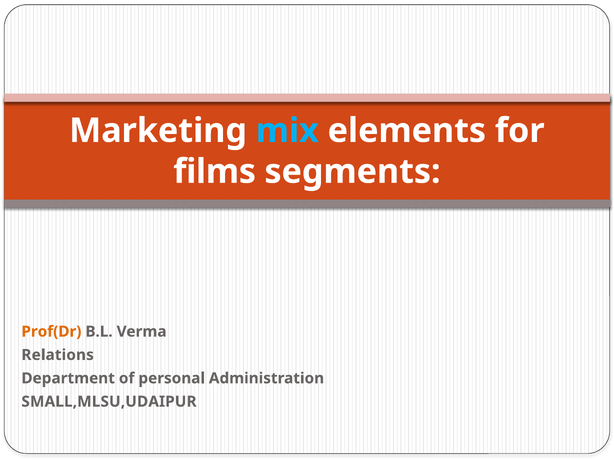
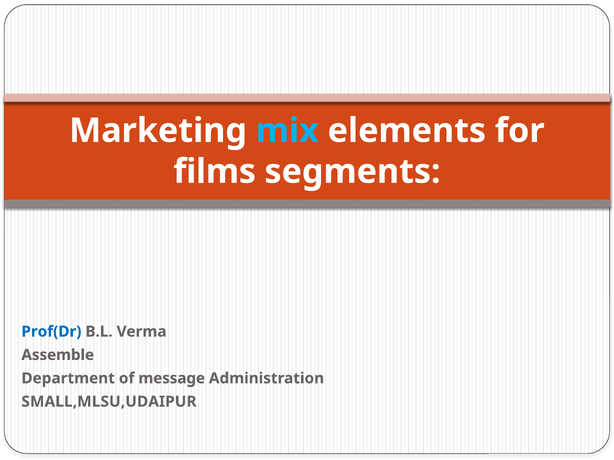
Prof(Dr colour: orange -> blue
Relations: Relations -> Assemble
personal: personal -> message
